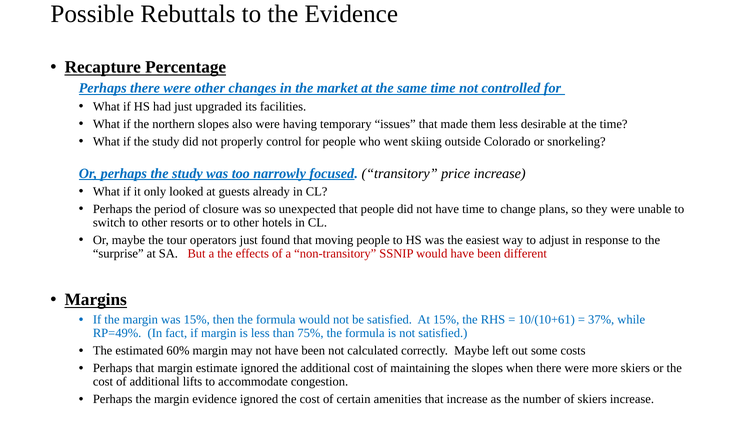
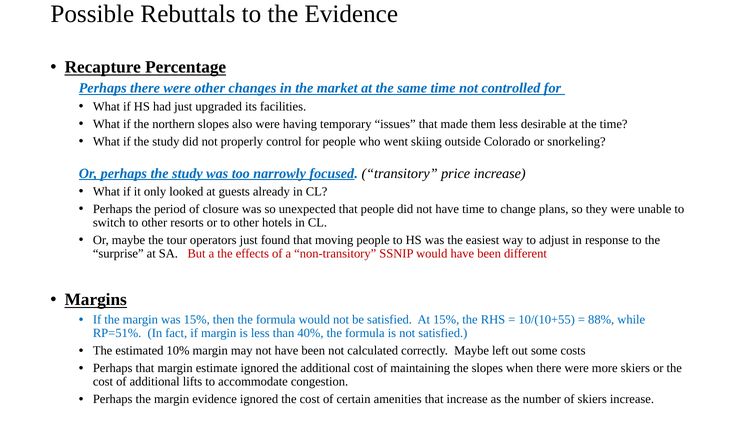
10/(10+61: 10/(10+61 -> 10/(10+55
37%: 37% -> 88%
RP=49%: RP=49% -> RP=51%
75%: 75% -> 40%
60%: 60% -> 10%
